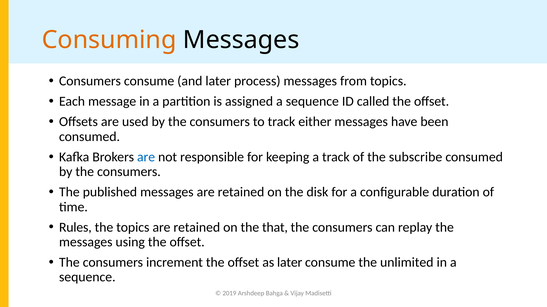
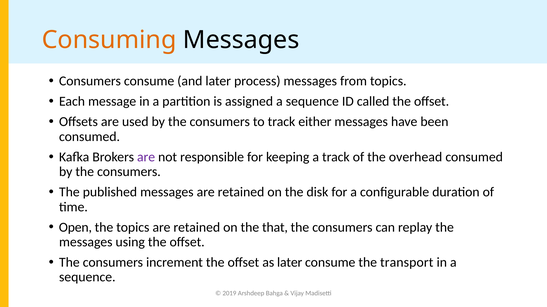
are at (146, 157) colour: blue -> purple
subscribe: subscribe -> overhead
Rules: Rules -> Open
unlimited: unlimited -> transport
